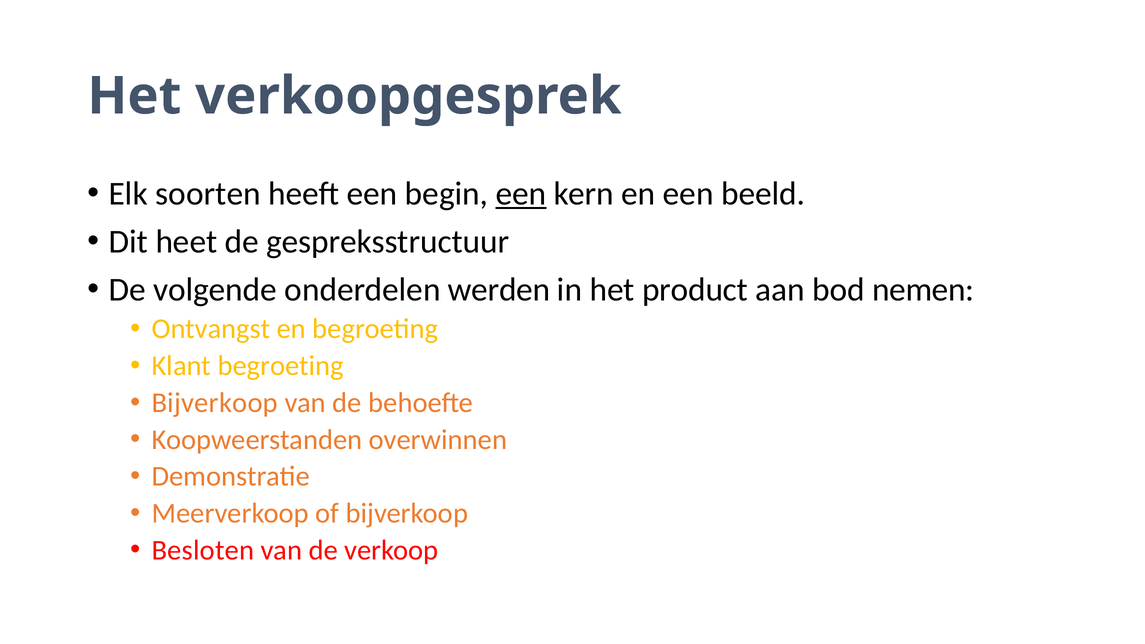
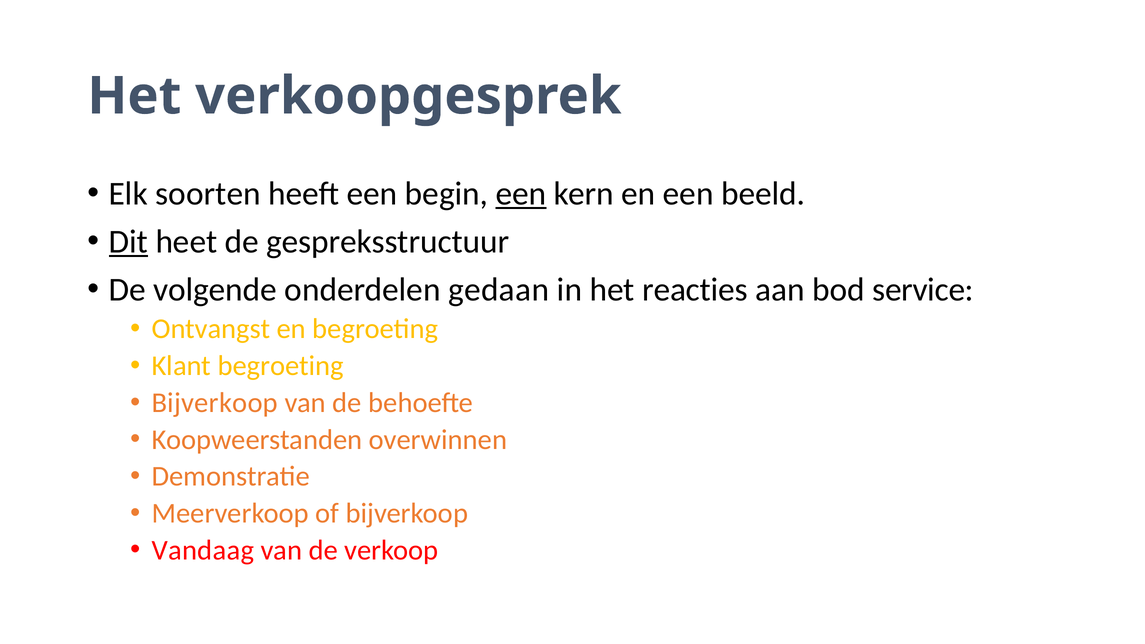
Dit underline: none -> present
werden: werden -> gedaan
product: product -> reacties
nemen: nemen -> service
Besloten: Besloten -> Vandaag
